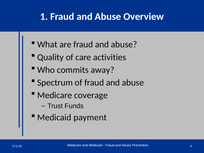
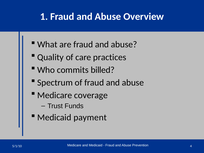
activities: activities -> practices
away: away -> billed
